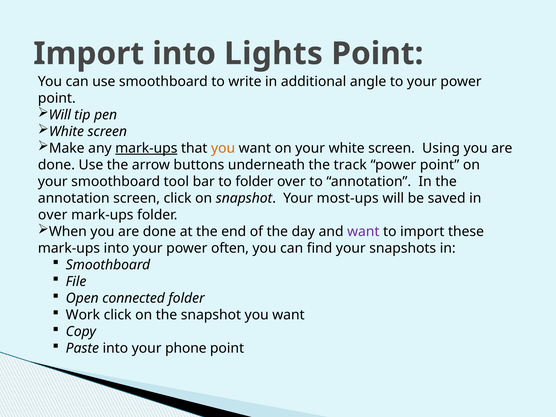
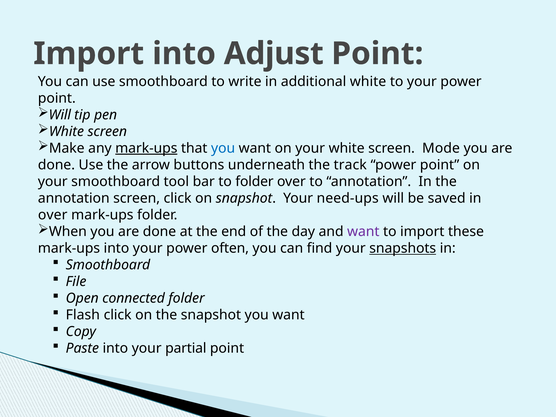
Lights: Lights -> Adjust
additional angle: angle -> white
you at (223, 148) colour: orange -> blue
Using: Using -> Mode
most-ups: most-ups -> need-ups
snapshots underline: none -> present
Work: Work -> Flash
phone: phone -> partial
